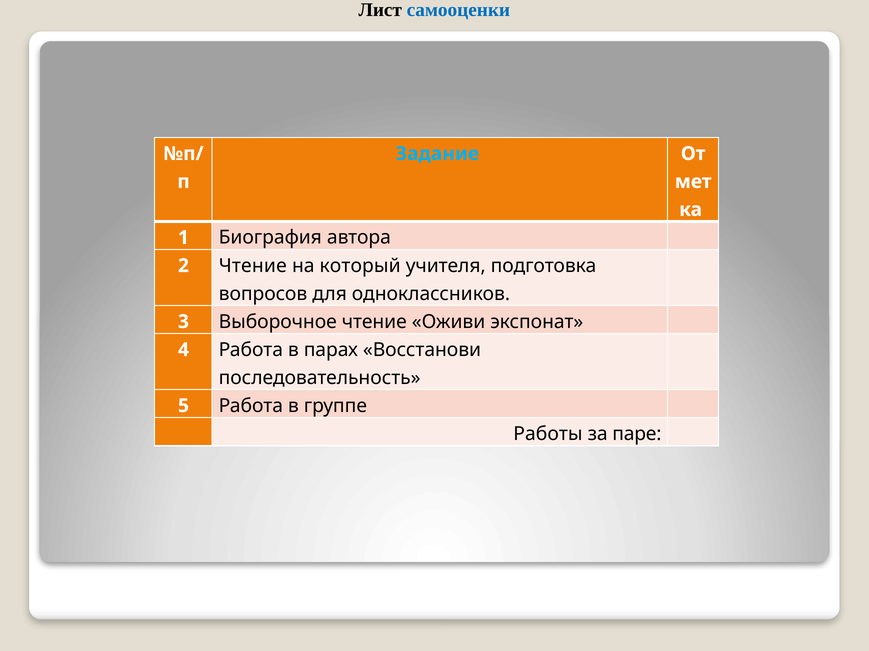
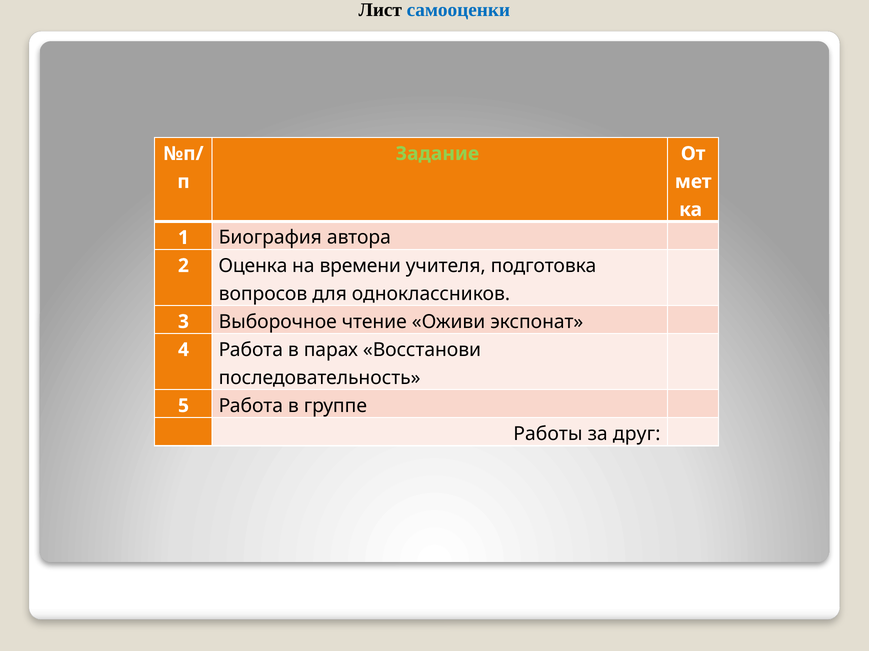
Задание colour: light blue -> light green
2 Чтение: Чтение -> Оценка
который: который -> времени
паре: паре -> друг
